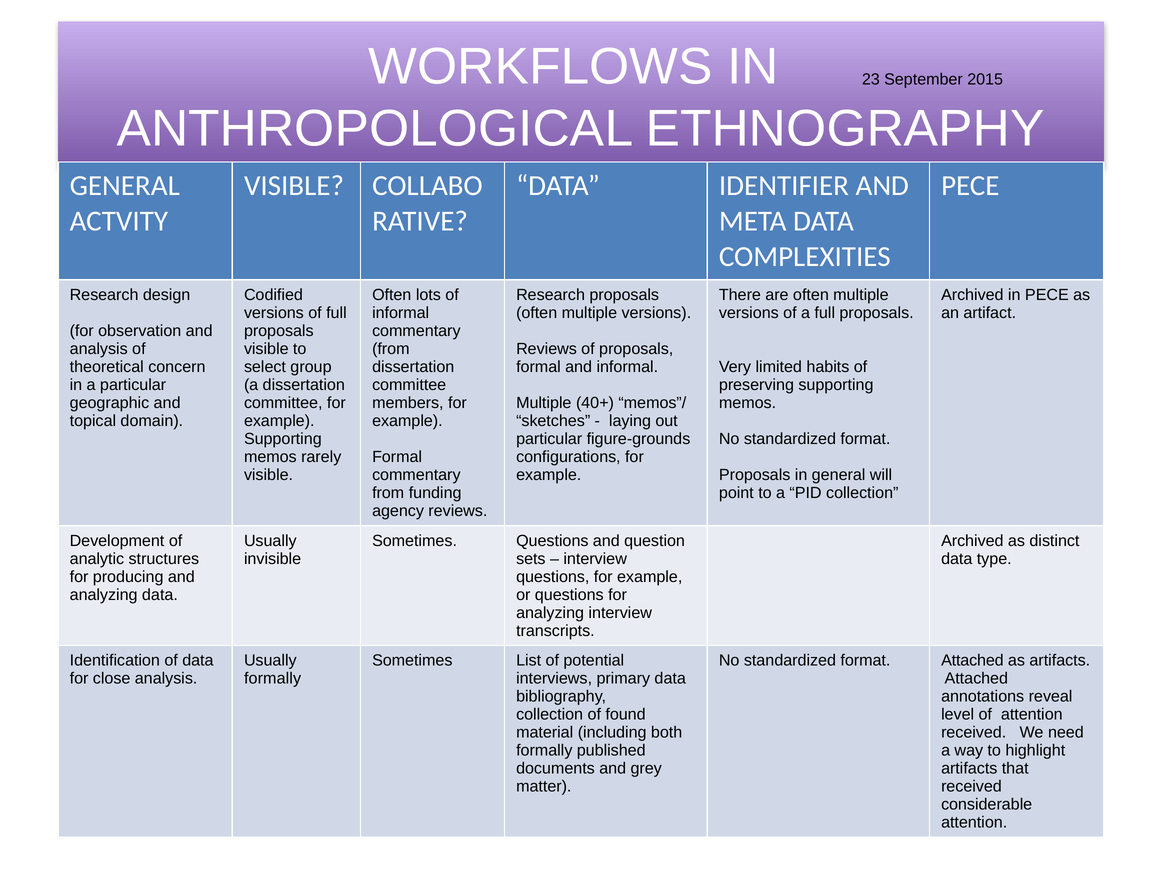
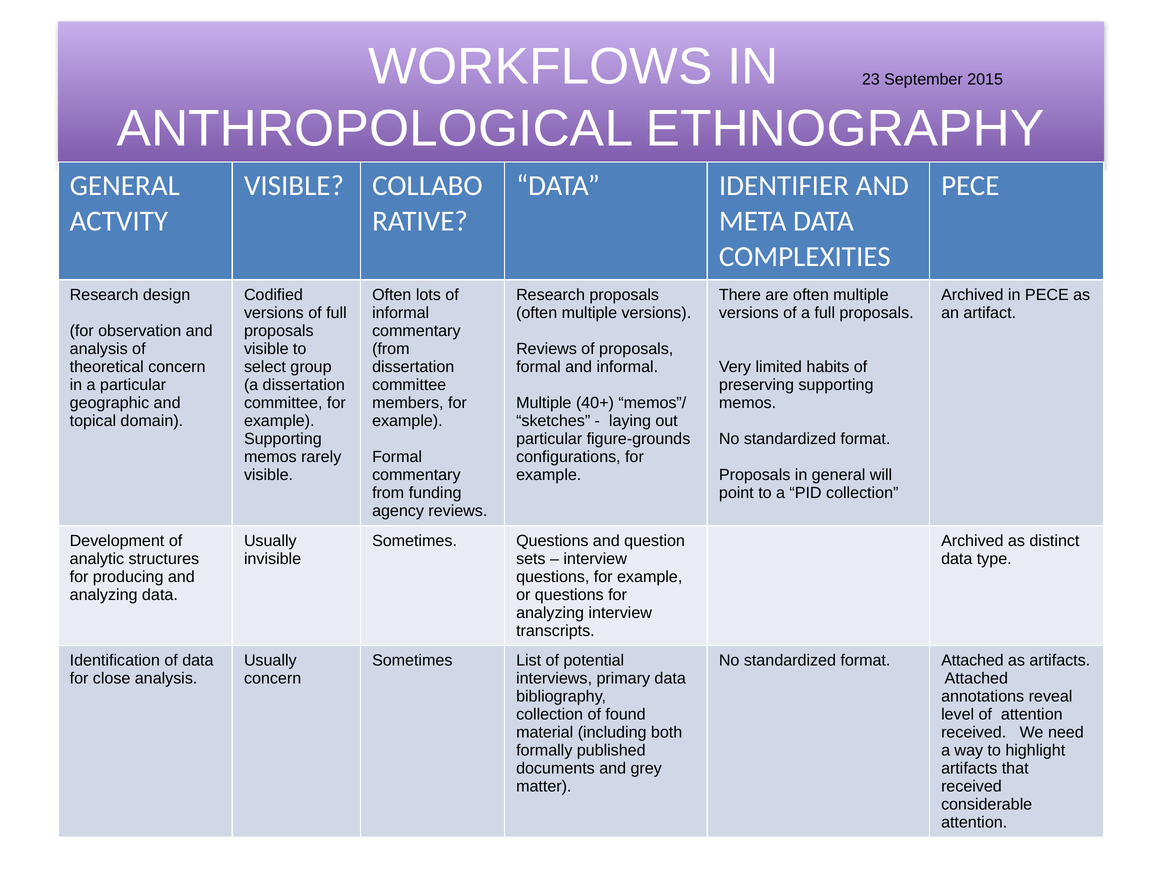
formally at (273, 679): formally -> concern
